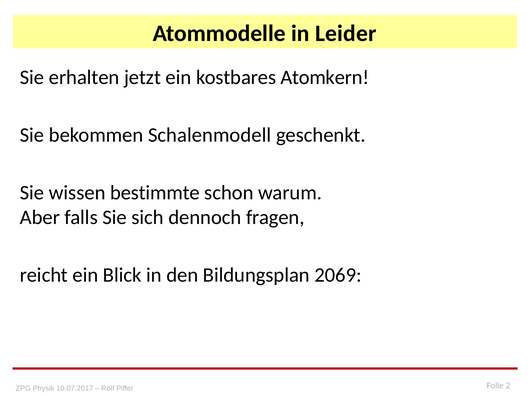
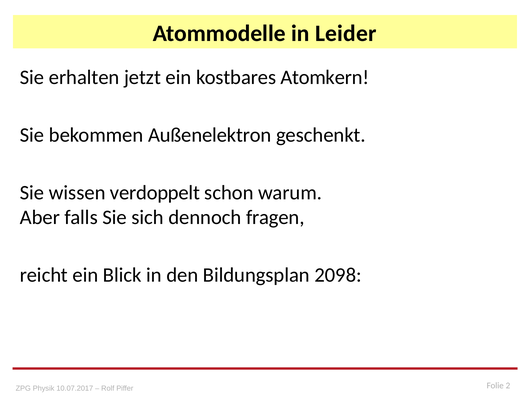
Schalenmodell: Schalenmodell -> Außenelektron
bestimmte: bestimmte -> verdoppelt
2069: 2069 -> 2098
